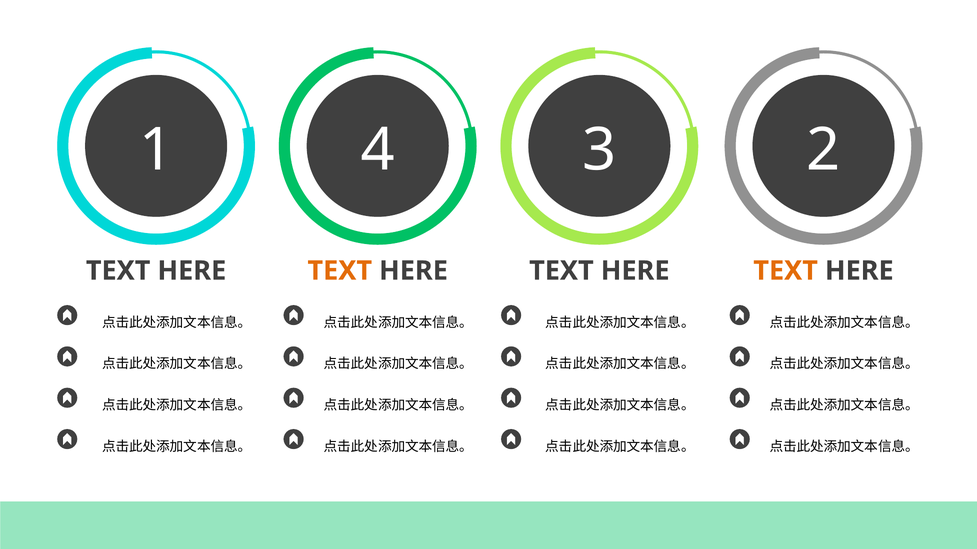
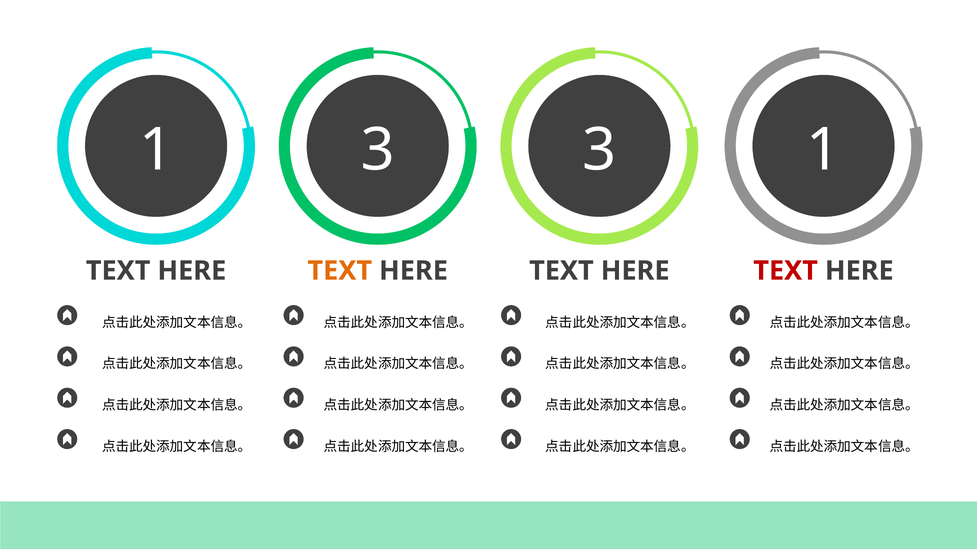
1 4: 4 -> 3
3 2: 2 -> 1
TEXT at (786, 271) colour: orange -> red
